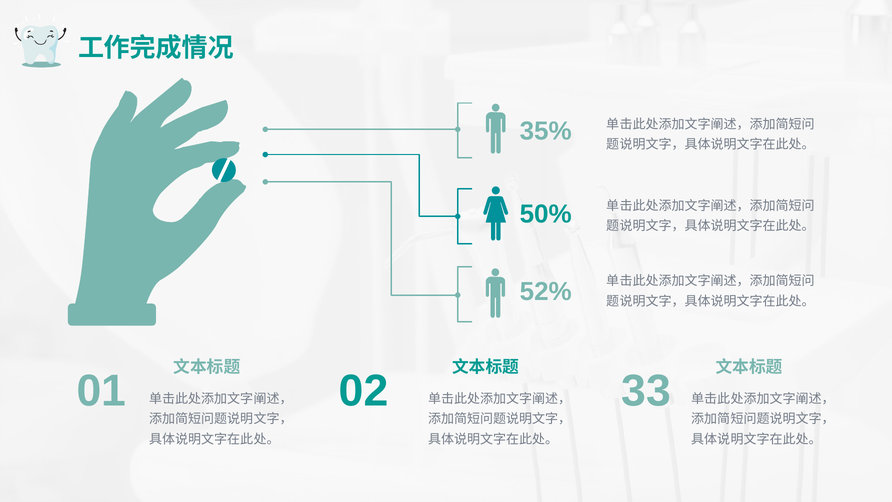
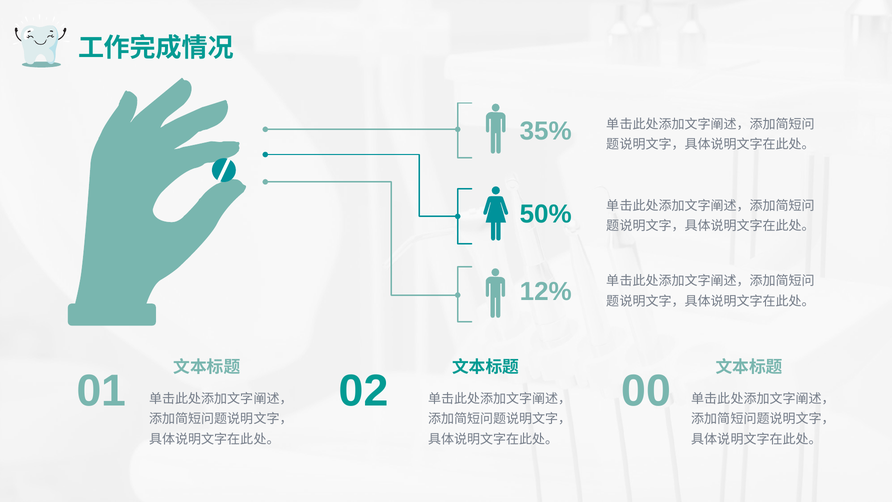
52%: 52% -> 12%
33: 33 -> 00
